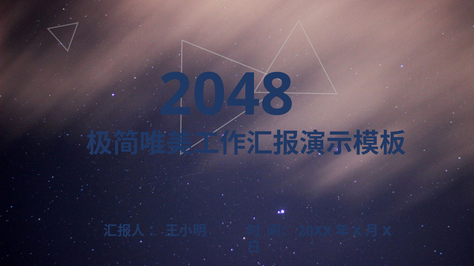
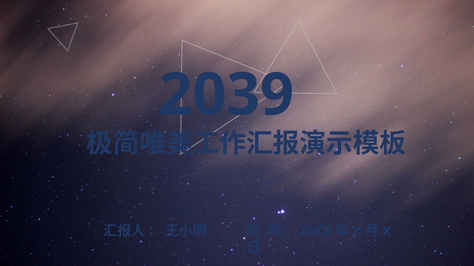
2048: 2048 -> 2039
